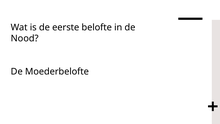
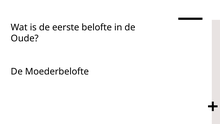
Nood: Nood -> Oude
